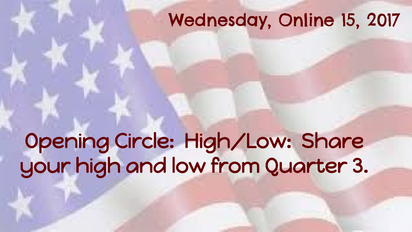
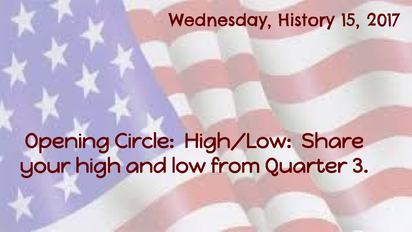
Online: Online -> History
